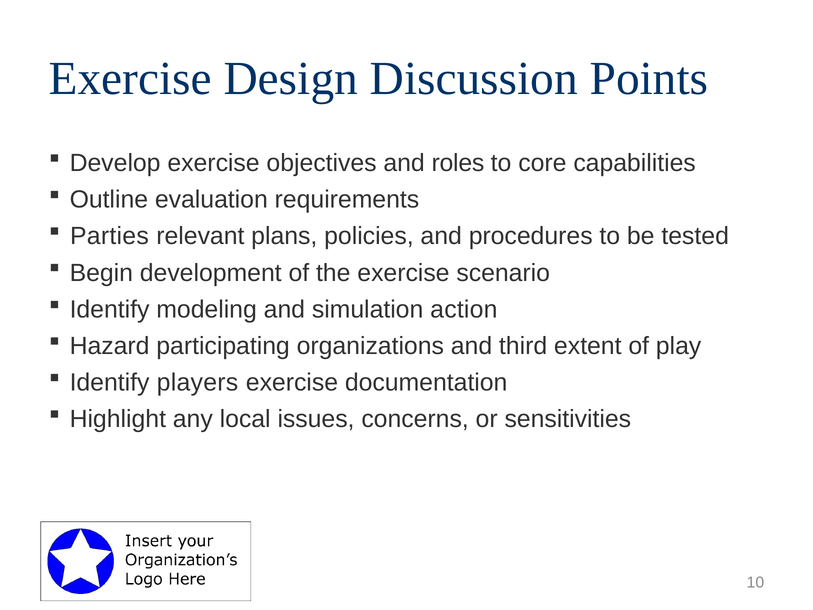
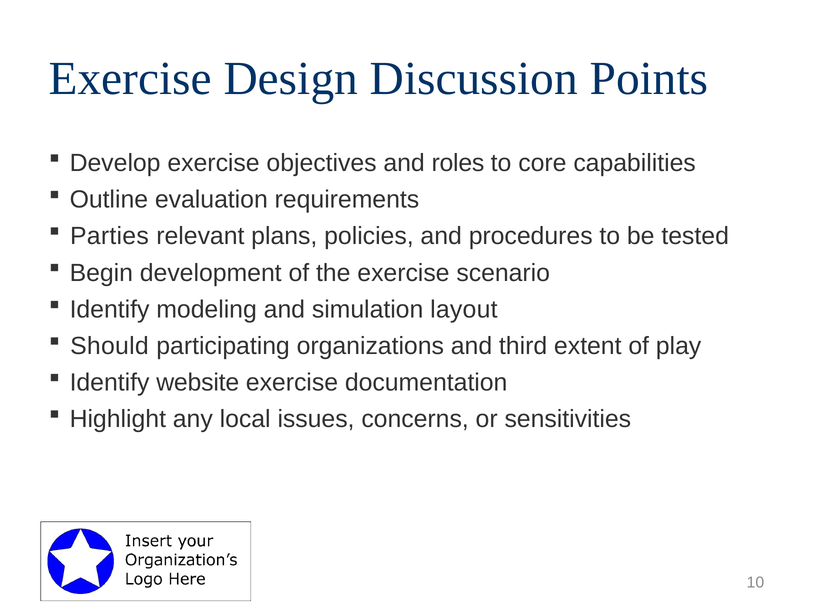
action: action -> layout
Hazard: Hazard -> Should
players: players -> website
